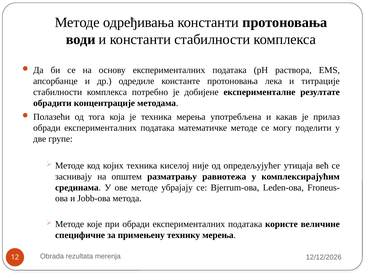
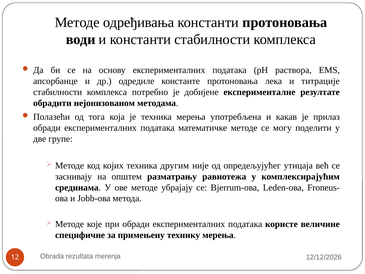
концентрације: концентрације -> нејонизованом
киселој: киселој -> другим
